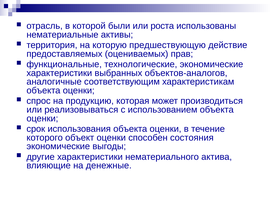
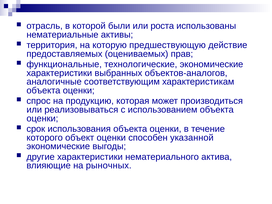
состояния: состояния -> указанной
денежные: денежные -> рыночных
